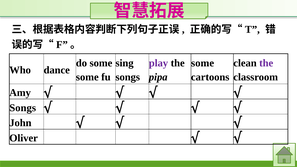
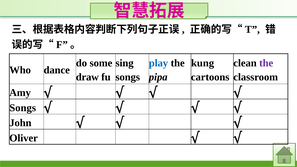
play colour: purple -> blue
some at (203, 63): some -> kung
some at (87, 77): some -> draw
